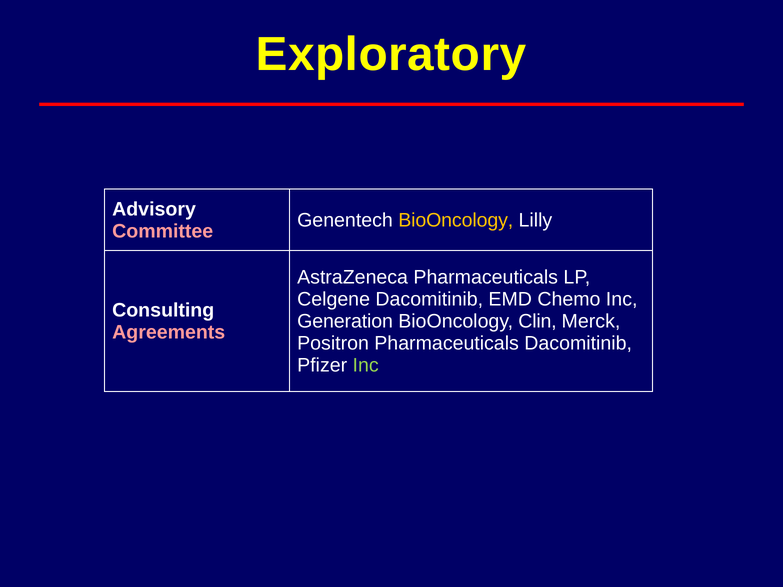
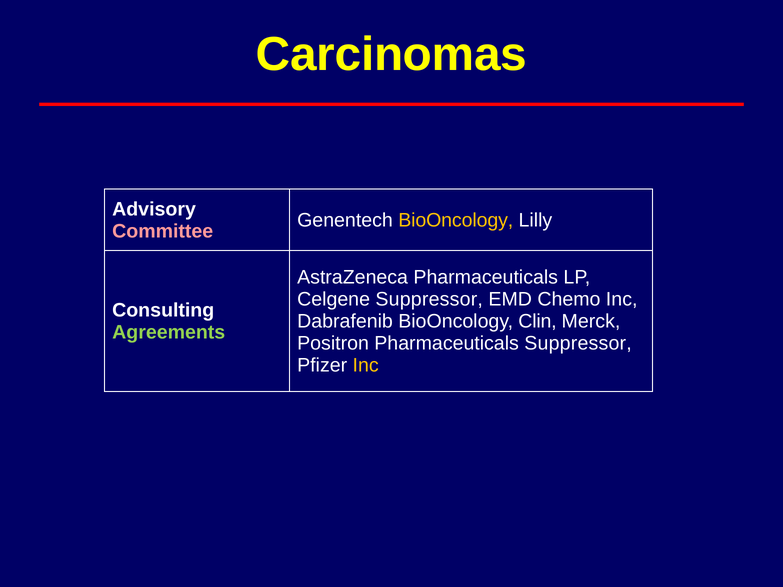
Exploratory: Exploratory -> Carcinomas
Celgene Dacomitinib: Dacomitinib -> Suppressor
Generation: Generation -> Dabrafenib
Agreements colour: pink -> light green
Pharmaceuticals Dacomitinib: Dacomitinib -> Suppressor
Inc at (366, 365) colour: light green -> yellow
